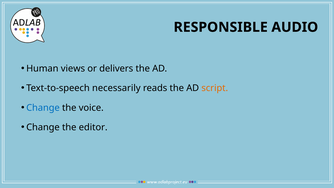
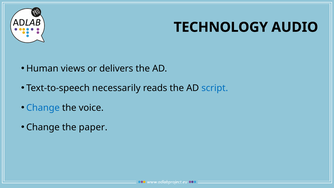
RESPONSIBLE: RESPONSIBLE -> TECHNOLOGY
script colour: orange -> blue
editor: editor -> paper
